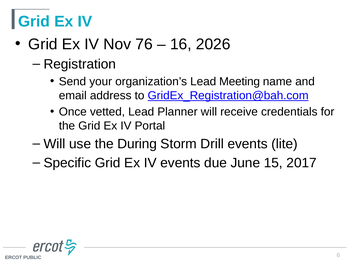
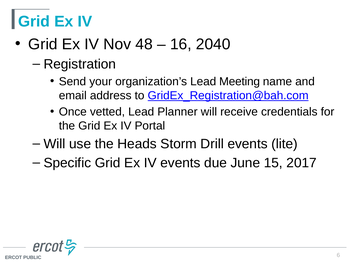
76: 76 -> 48
2026: 2026 -> 2040
During: During -> Heads
